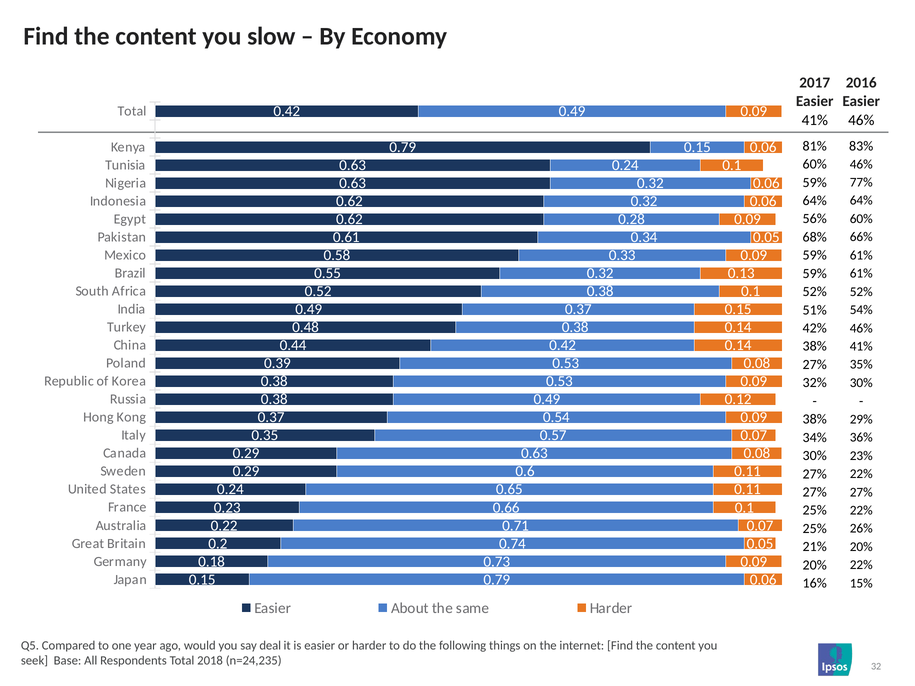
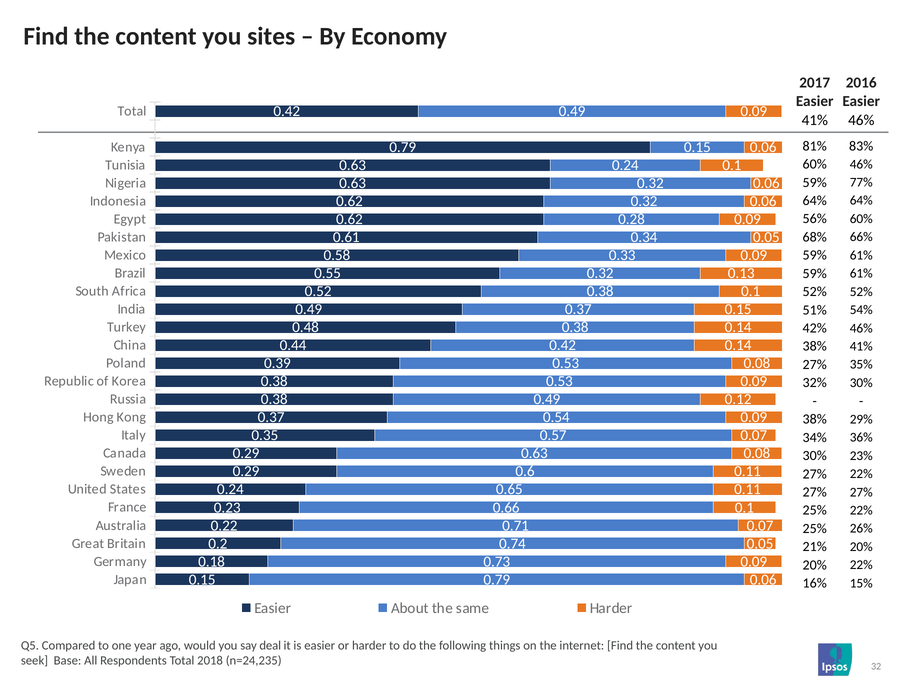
slow: slow -> sites
